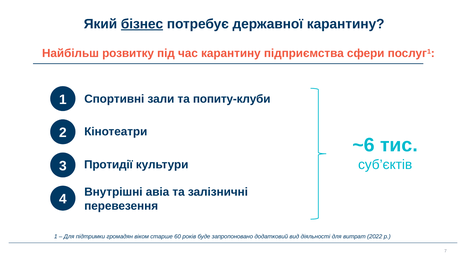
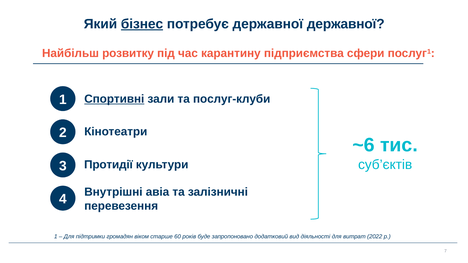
державної карантину: карантину -> державної
Спортивні underline: none -> present
попиту-клуби: попиту-клуби -> послуг-клуби
